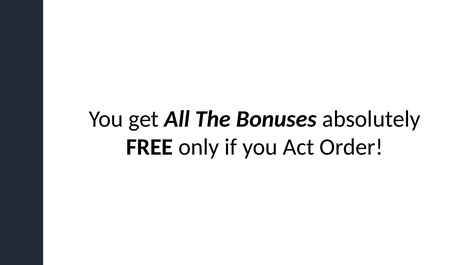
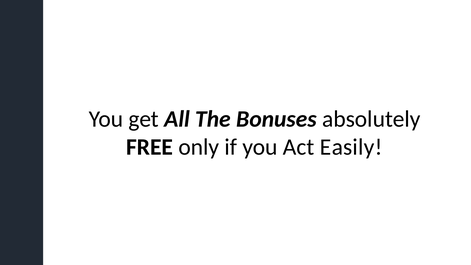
Order: Order -> Easily
